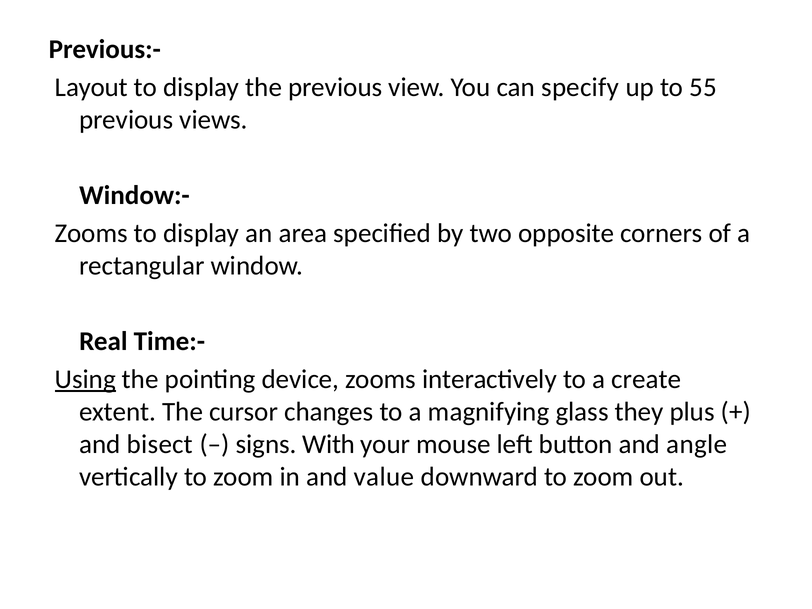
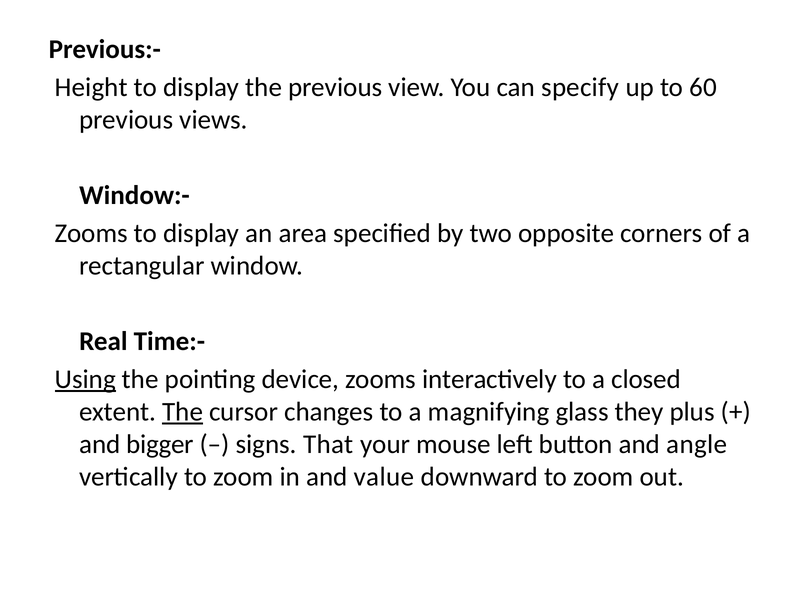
Layout: Layout -> Height
55: 55 -> 60
create: create -> closed
The at (183, 412) underline: none -> present
bisect: bisect -> bigger
With: With -> That
